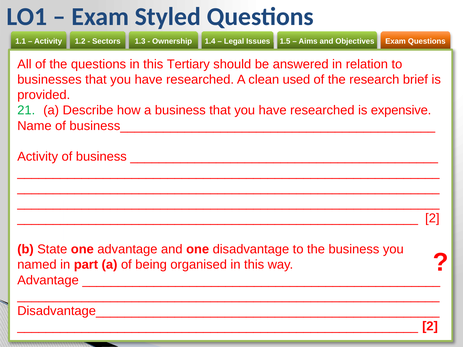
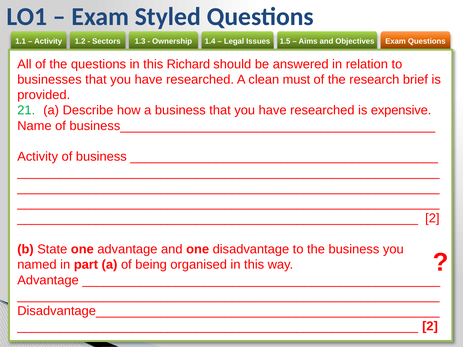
Tertiary: Tertiary -> Richard
used: used -> must
